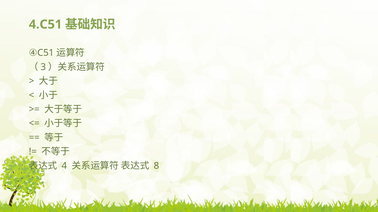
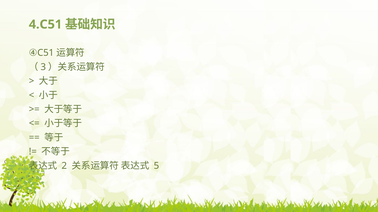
4: 4 -> 2
8: 8 -> 5
